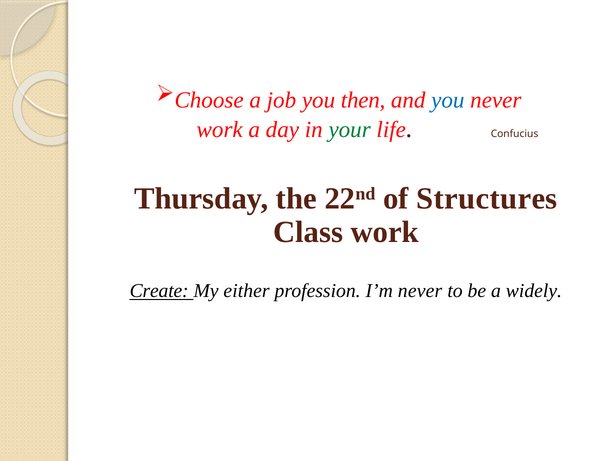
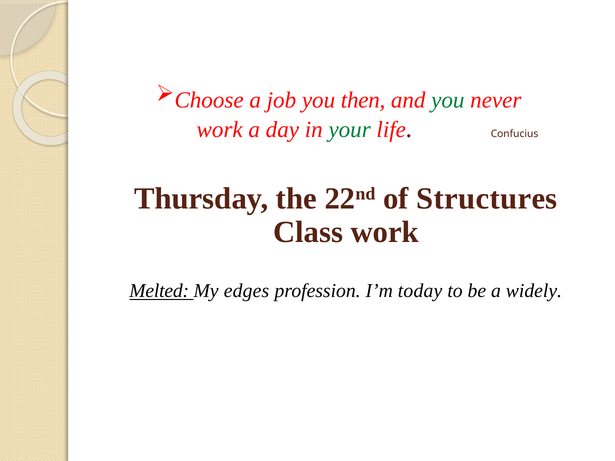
you at (448, 100) colour: blue -> green
Create: Create -> Melted
either: either -> edges
I’m never: never -> today
